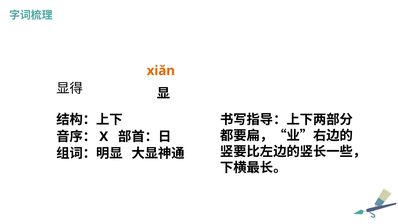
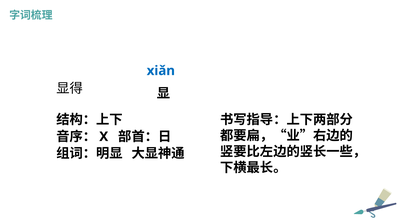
xiǎn colour: orange -> blue
